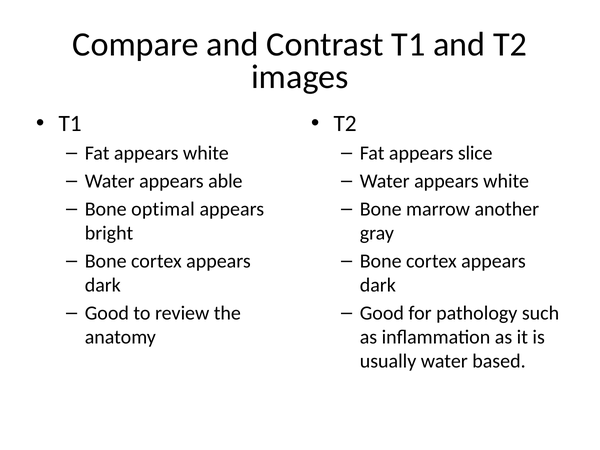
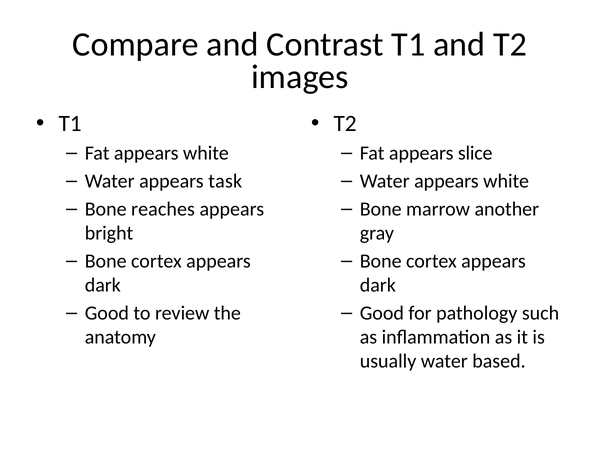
able: able -> task
optimal: optimal -> reaches
